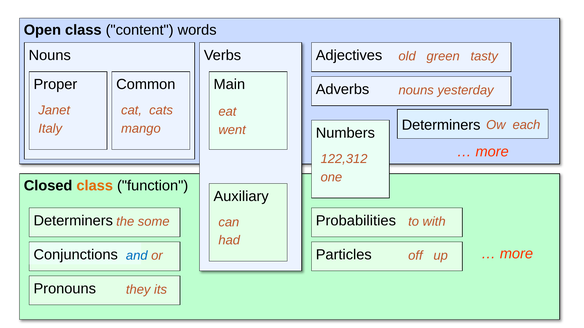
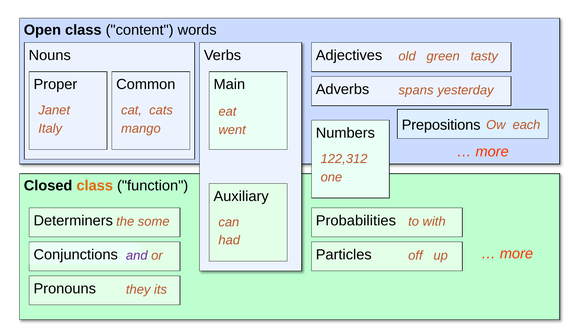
nouns at (416, 90): nouns -> spans
Determiners at (441, 125): Determiners -> Prepositions
and colour: blue -> purple
